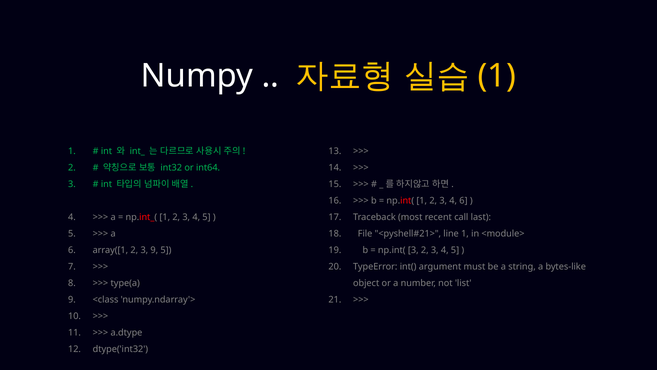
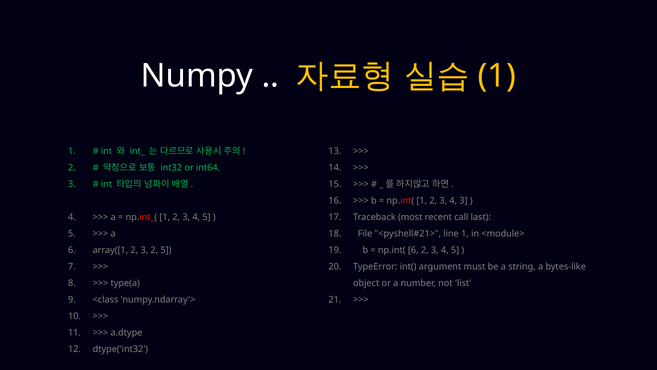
4 6: 6 -> 3
3 9: 9 -> 2
np.int( 3: 3 -> 6
